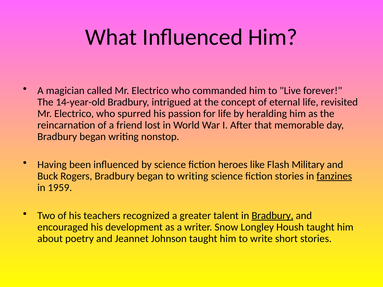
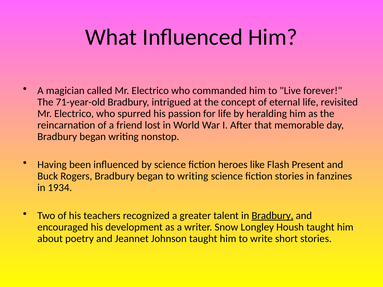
14-year-old: 14-year-old -> 71-year-old
Military: Military -> Present
fanzines underline: present -> none
1959: 1959 -> 1934
